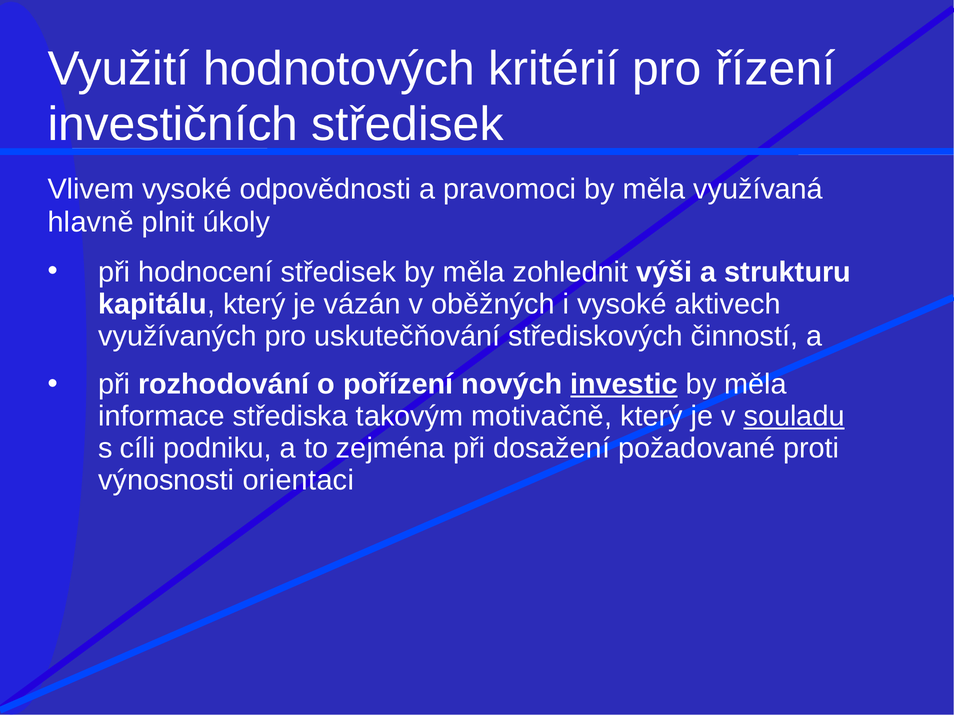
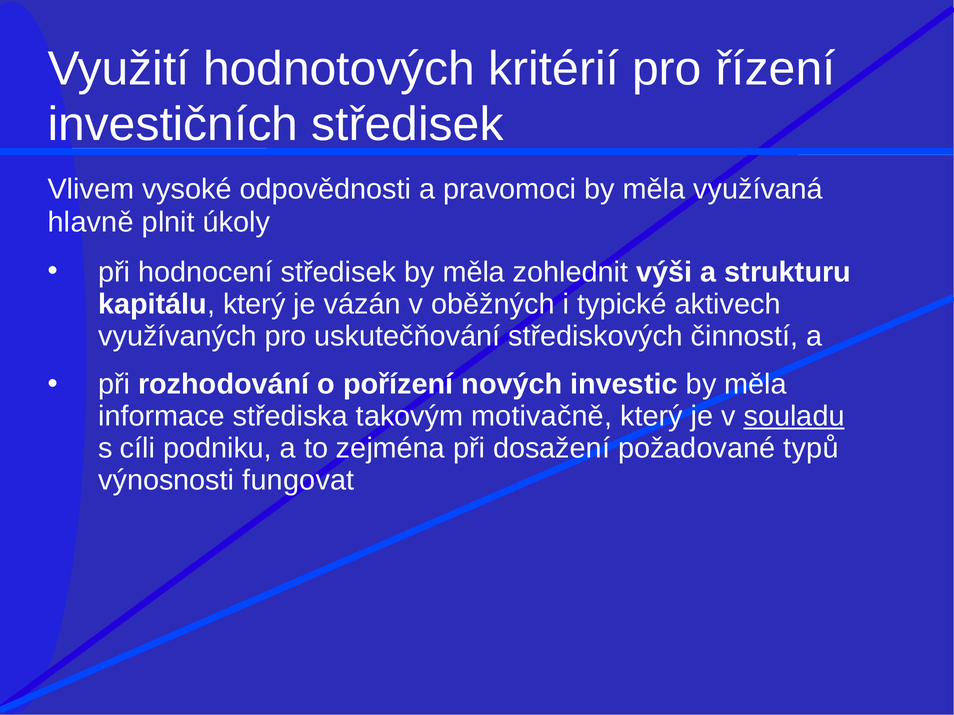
i vysoké: vysoké -> typické
investic underline: present -> none
proti: proti -> typů
orientaci: orientaci -> fungovat
